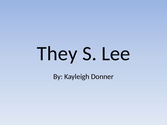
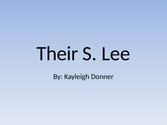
They: They -> Their
